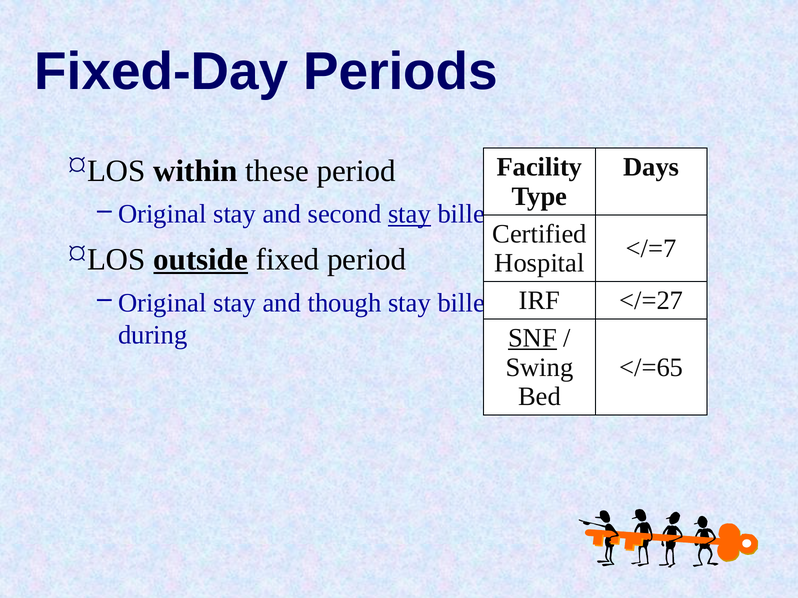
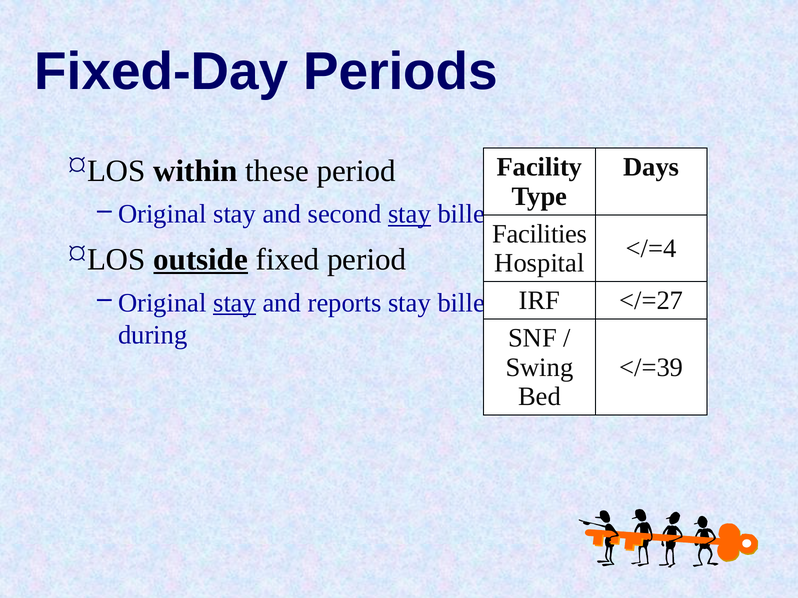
Certified: Certified -> Facilities
</=7: </=7 -> </=4
stay at (235, 303) underline: none -> present
though: though -> reports
SNF underline: present -> none
</=65: </=65 -> </=39
